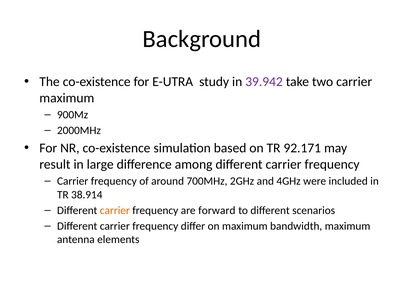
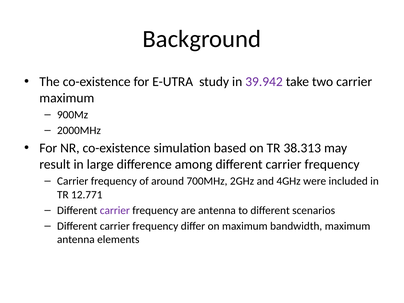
92.171: 92.171 -> 38.313
38.914: 38.914 -> 12.771
carrier at (115, 210) colour: orange -> purple
are forward: forward -> antenna
